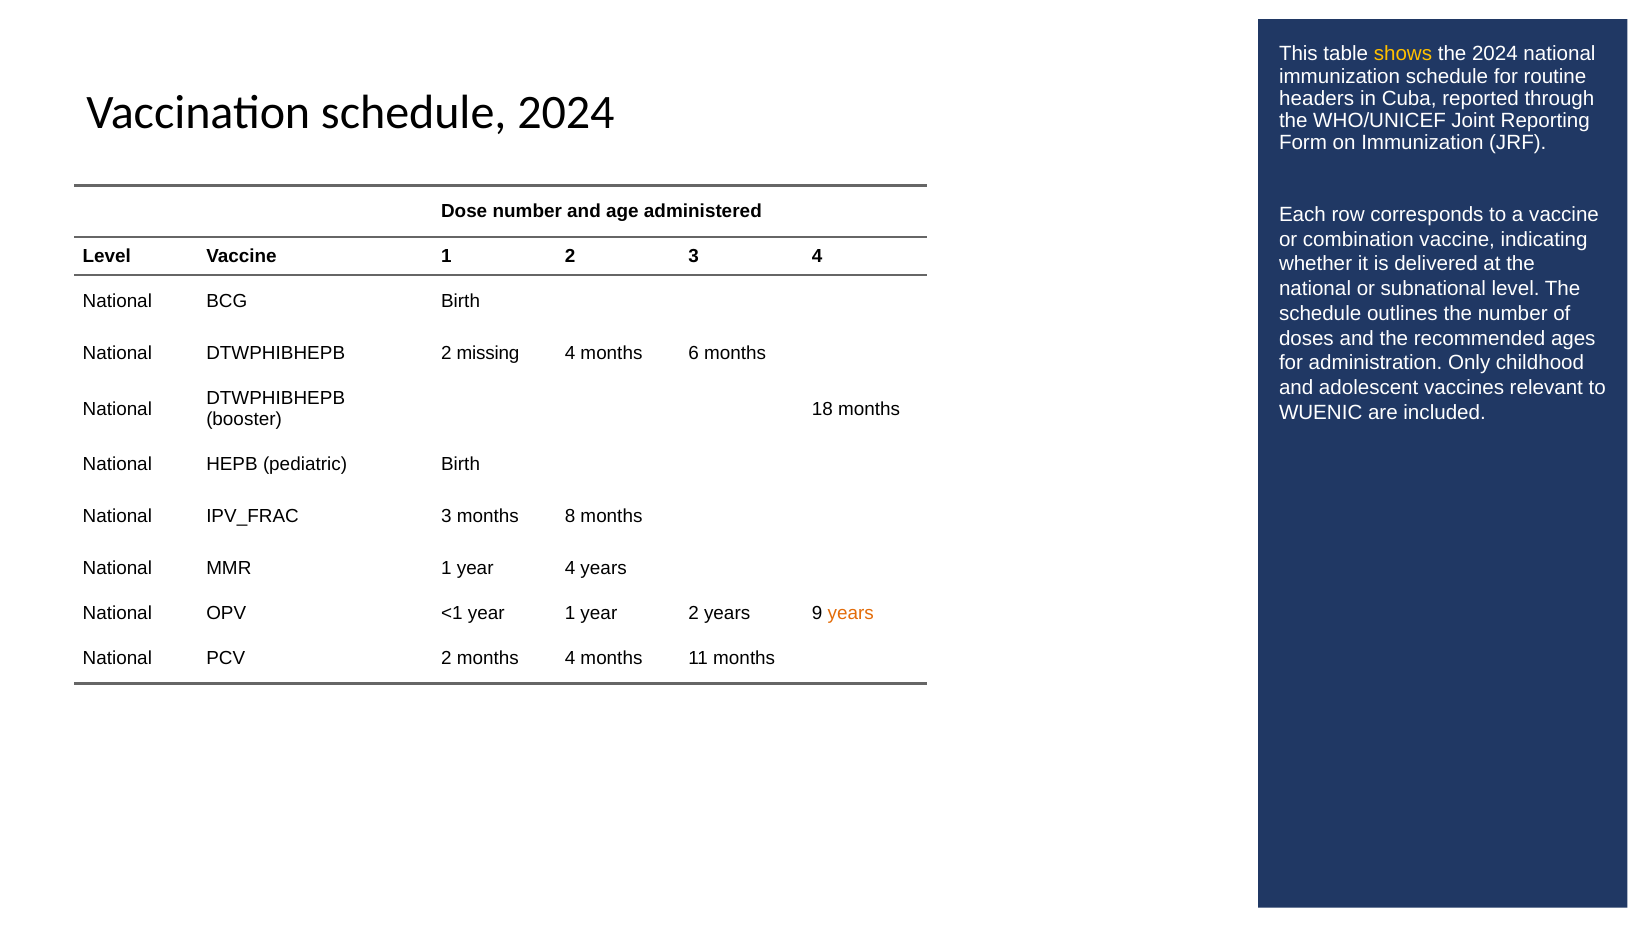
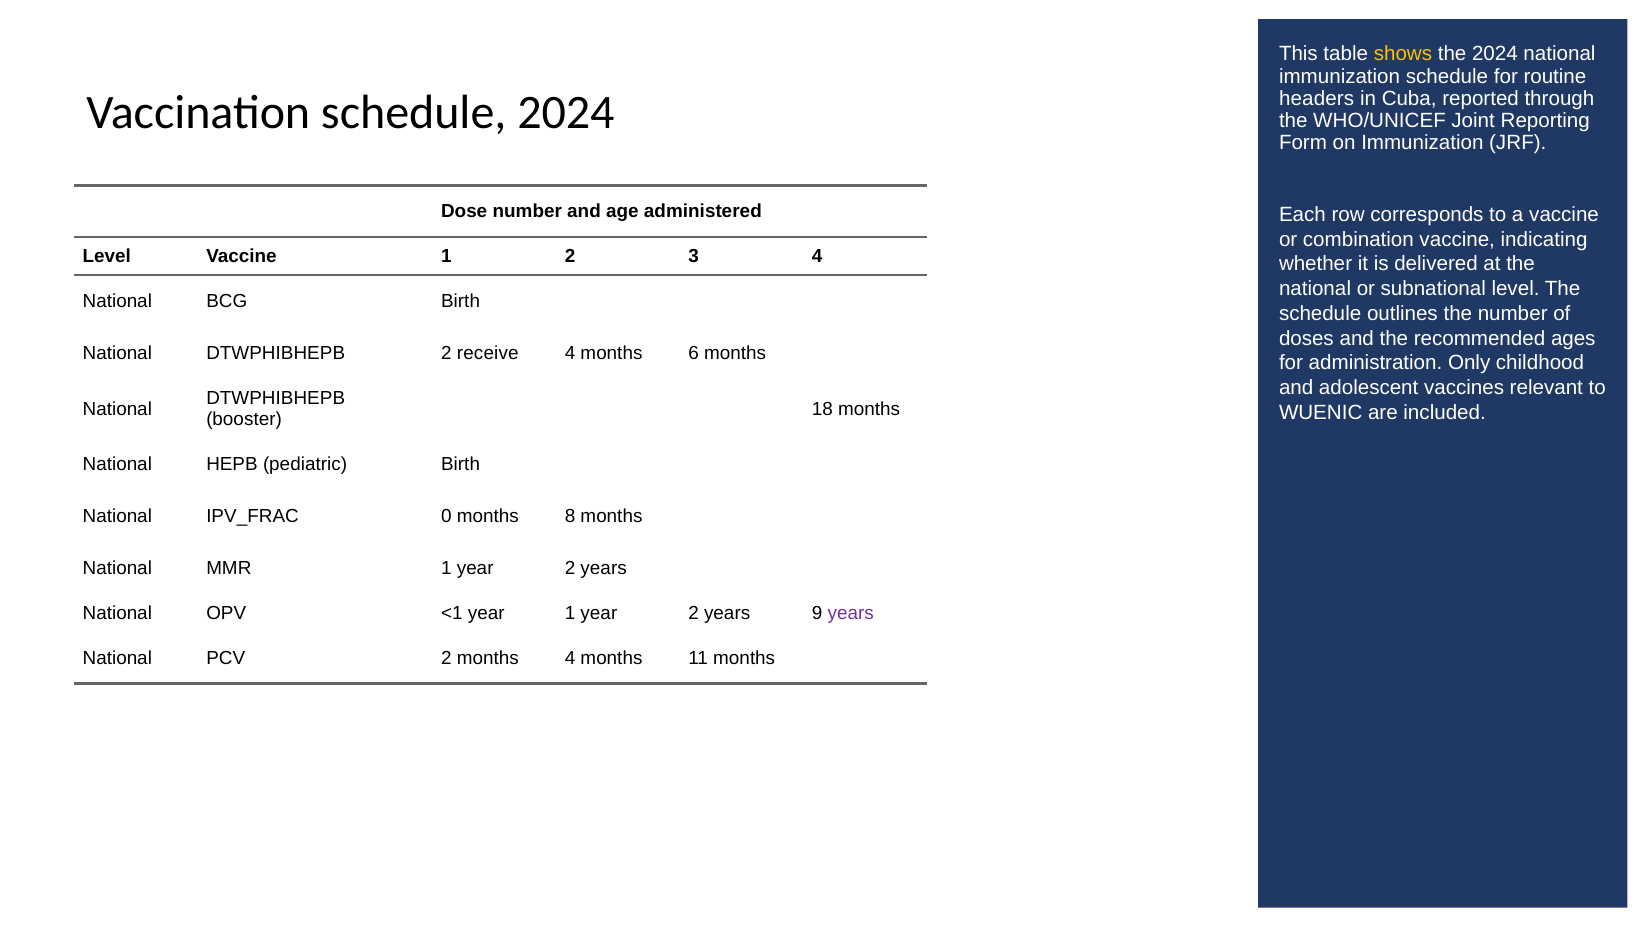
missing: missing -> receive
3 at (446, 516): 3 -> 0
MMR 1 year 4: 4 -> 2
years at (851, 613) colour: orange -> purple
